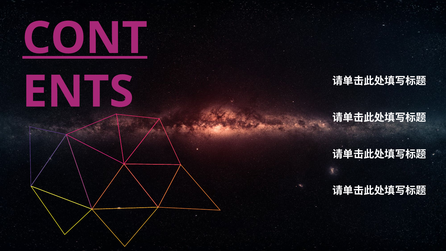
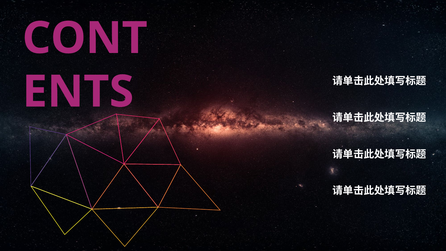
CONT underline: present -> none
